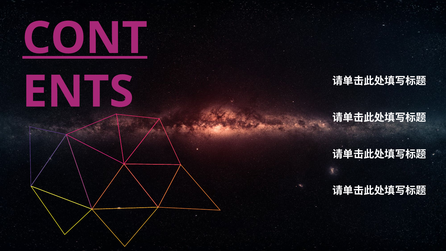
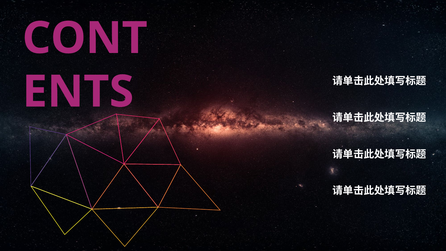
CONT underline: present -> none
